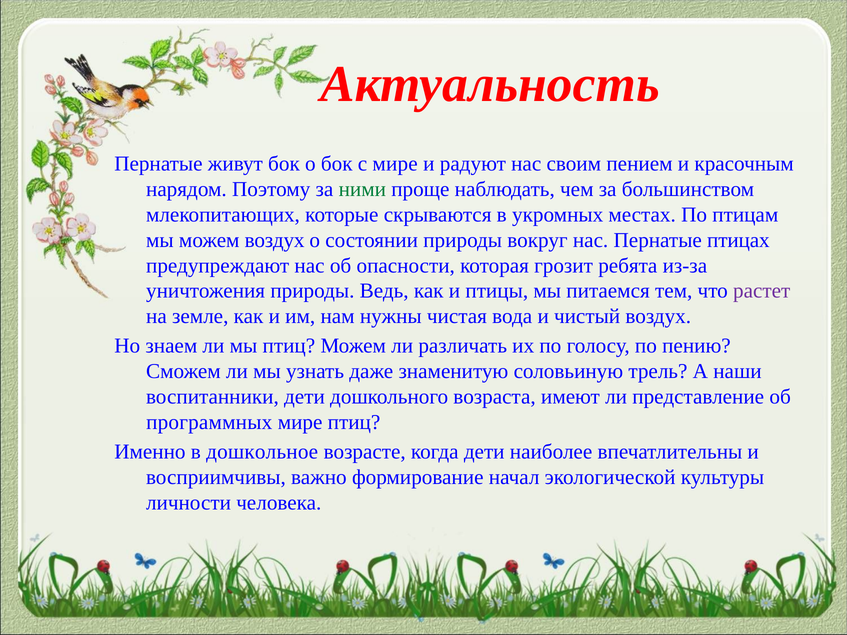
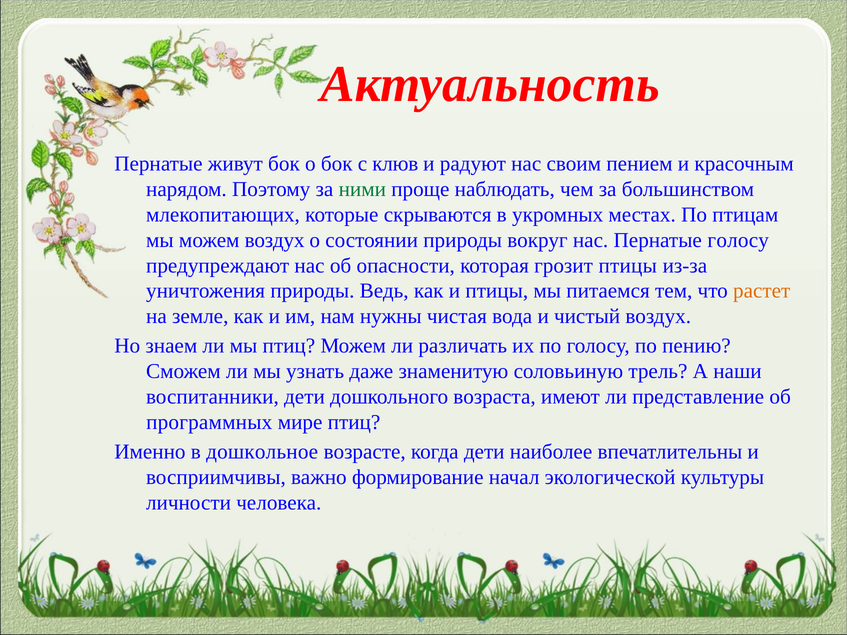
с мире: мире -> клюв
Пернатые птицах: птицах -> голосу
грозит ребята: ребята -> птицы
растет colour: purple -> orange
